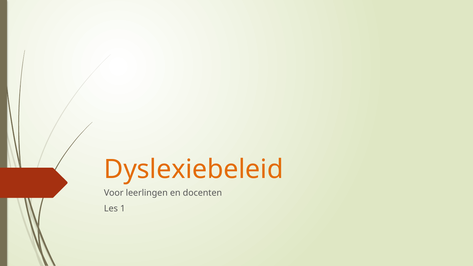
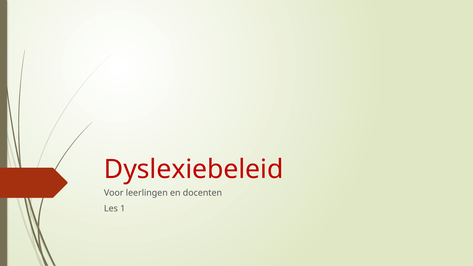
Dyslexiebeleid colour: orange -> red
